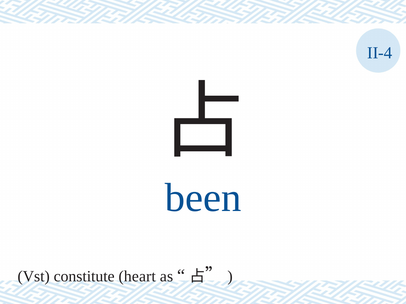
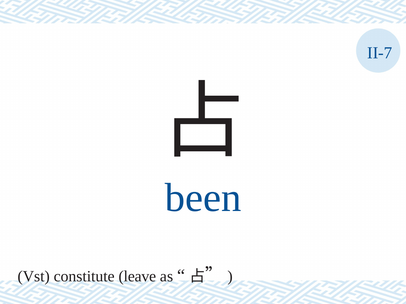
II-4: II-4 -> II-7
heart: heart -> leave
